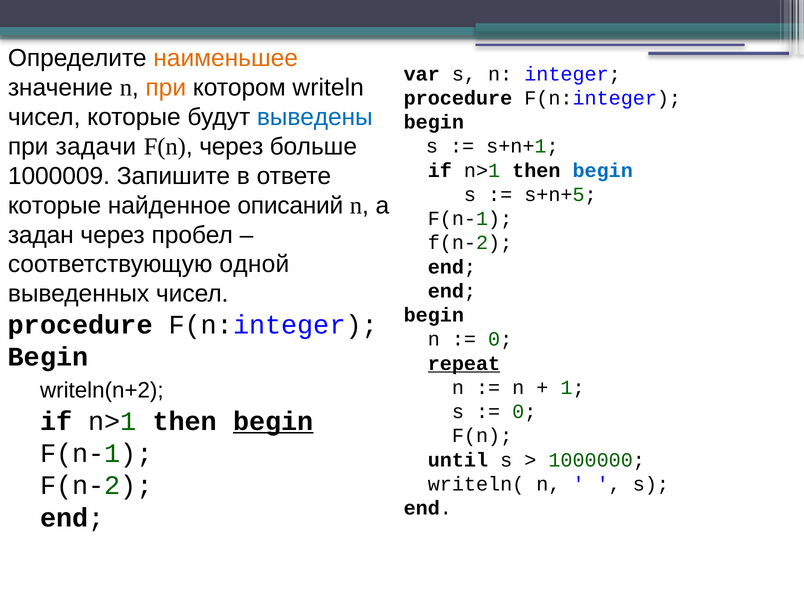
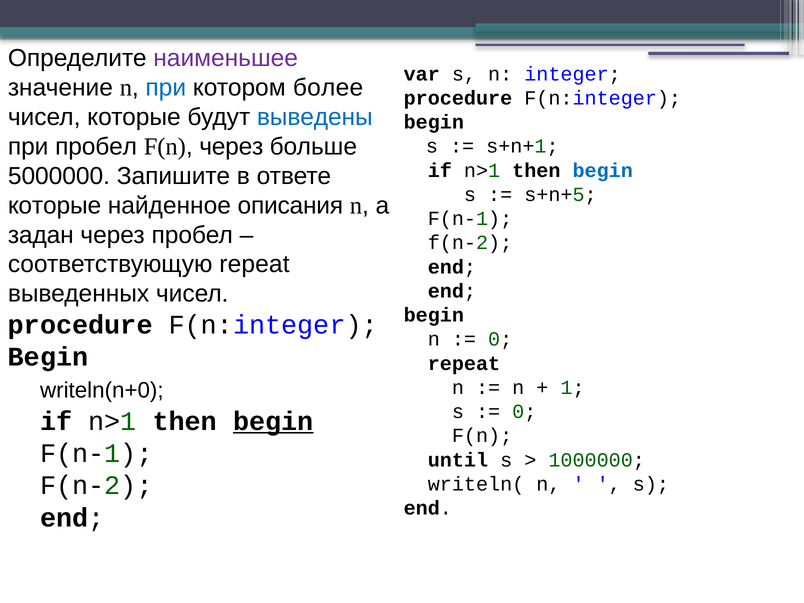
наименьшее colour: orange -> purple
при at (166, 88) colour: orange -> blue
writeln: writeln -> более
при задачи: задачи -> пробел
1000009: 1000009 -> 5000000
описаний: описаний -> описания
соответствующую одной: одной -> repeat
repeat at (464, 363) underline: present -> none
writeln(n+2: writeln(n+2 -> writeln(n+0
